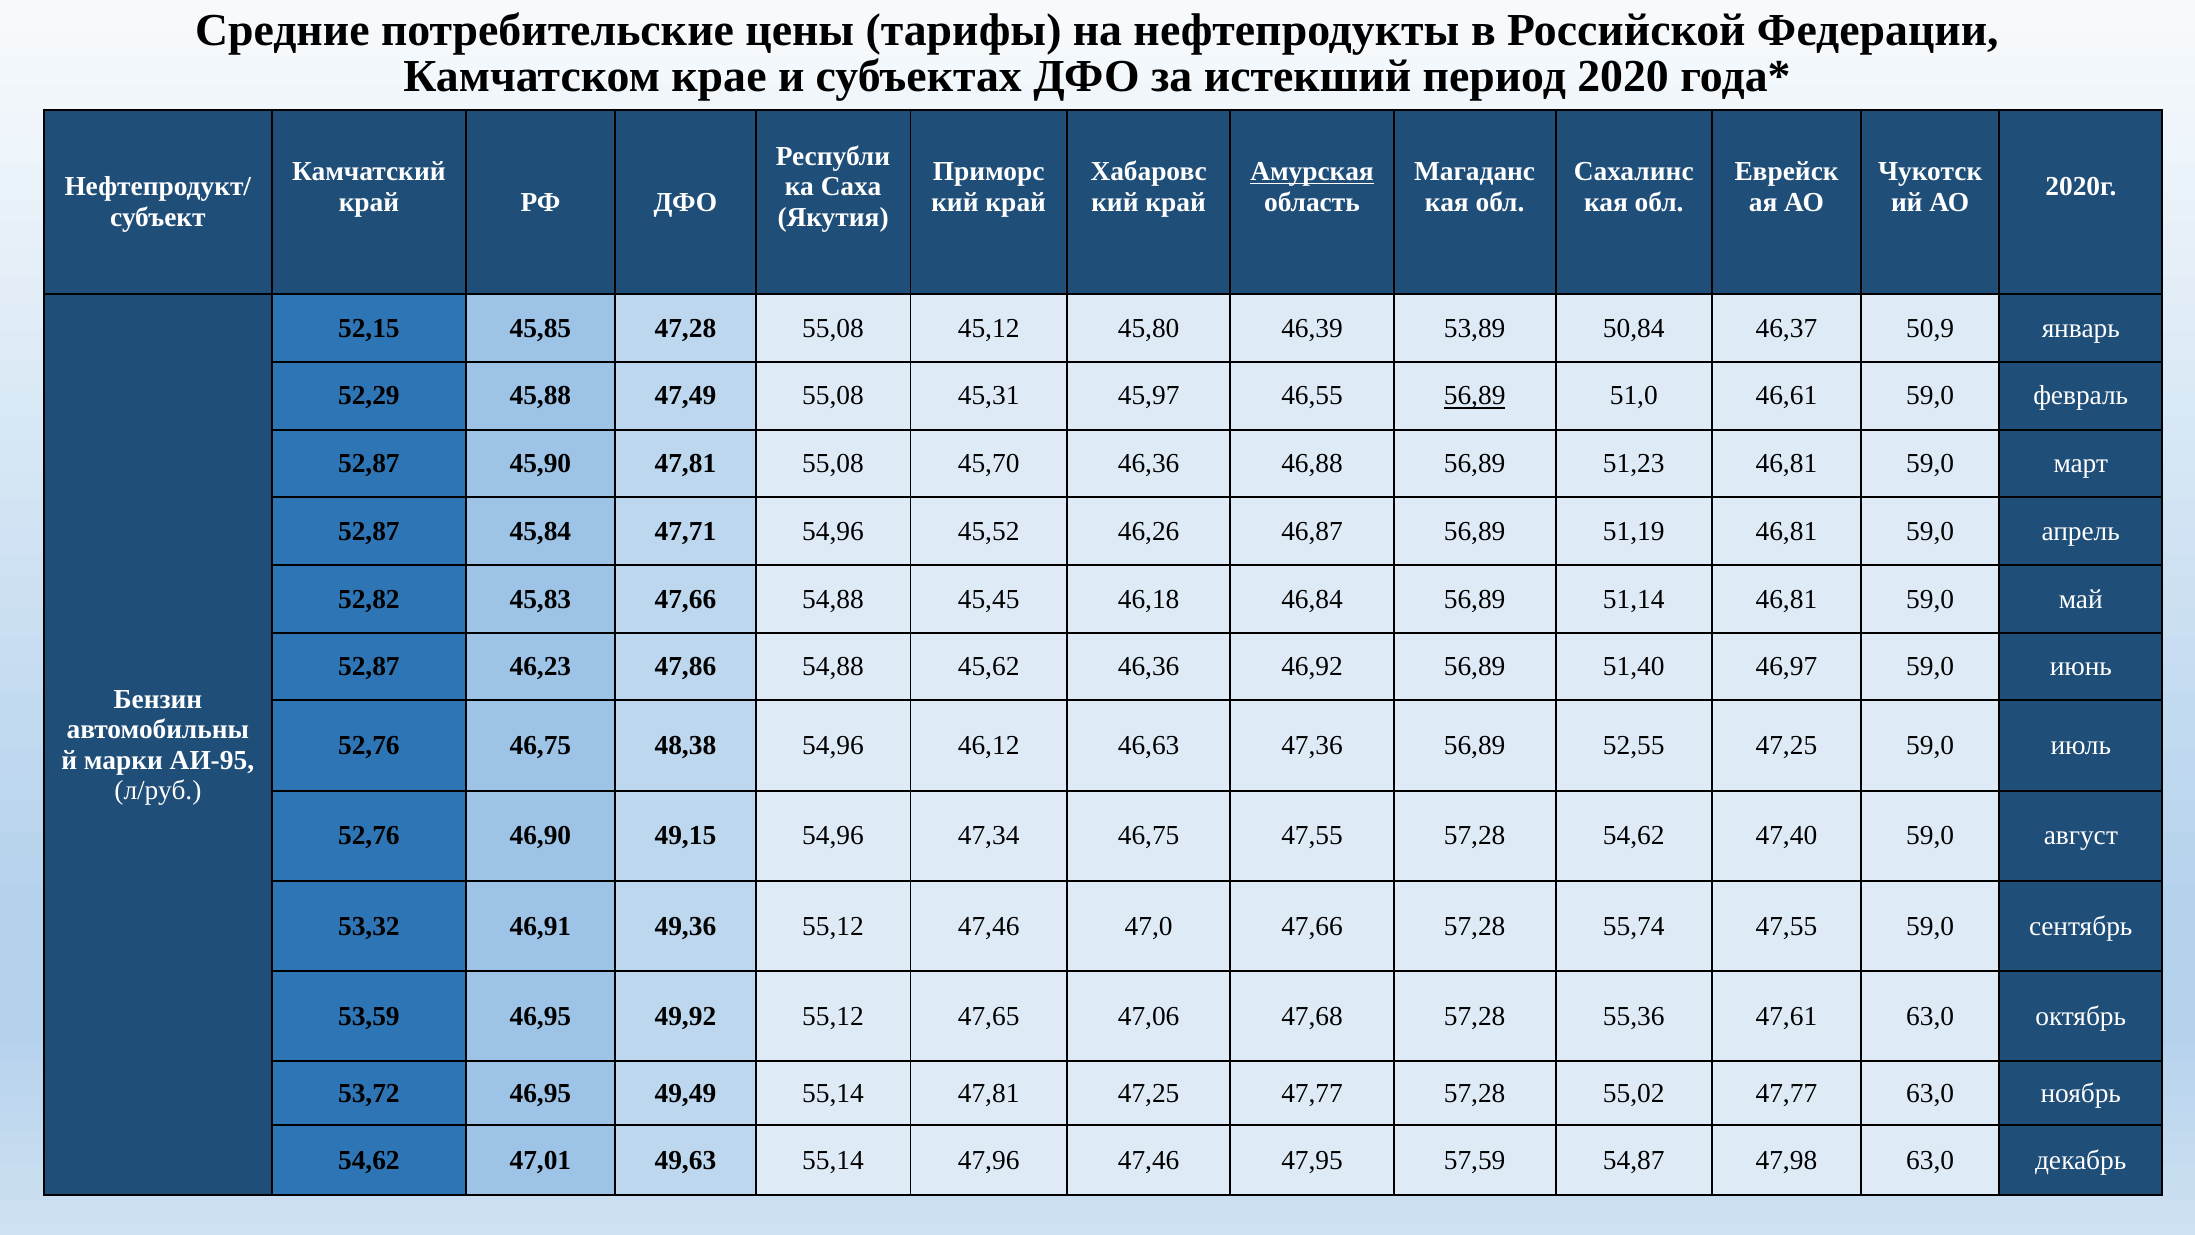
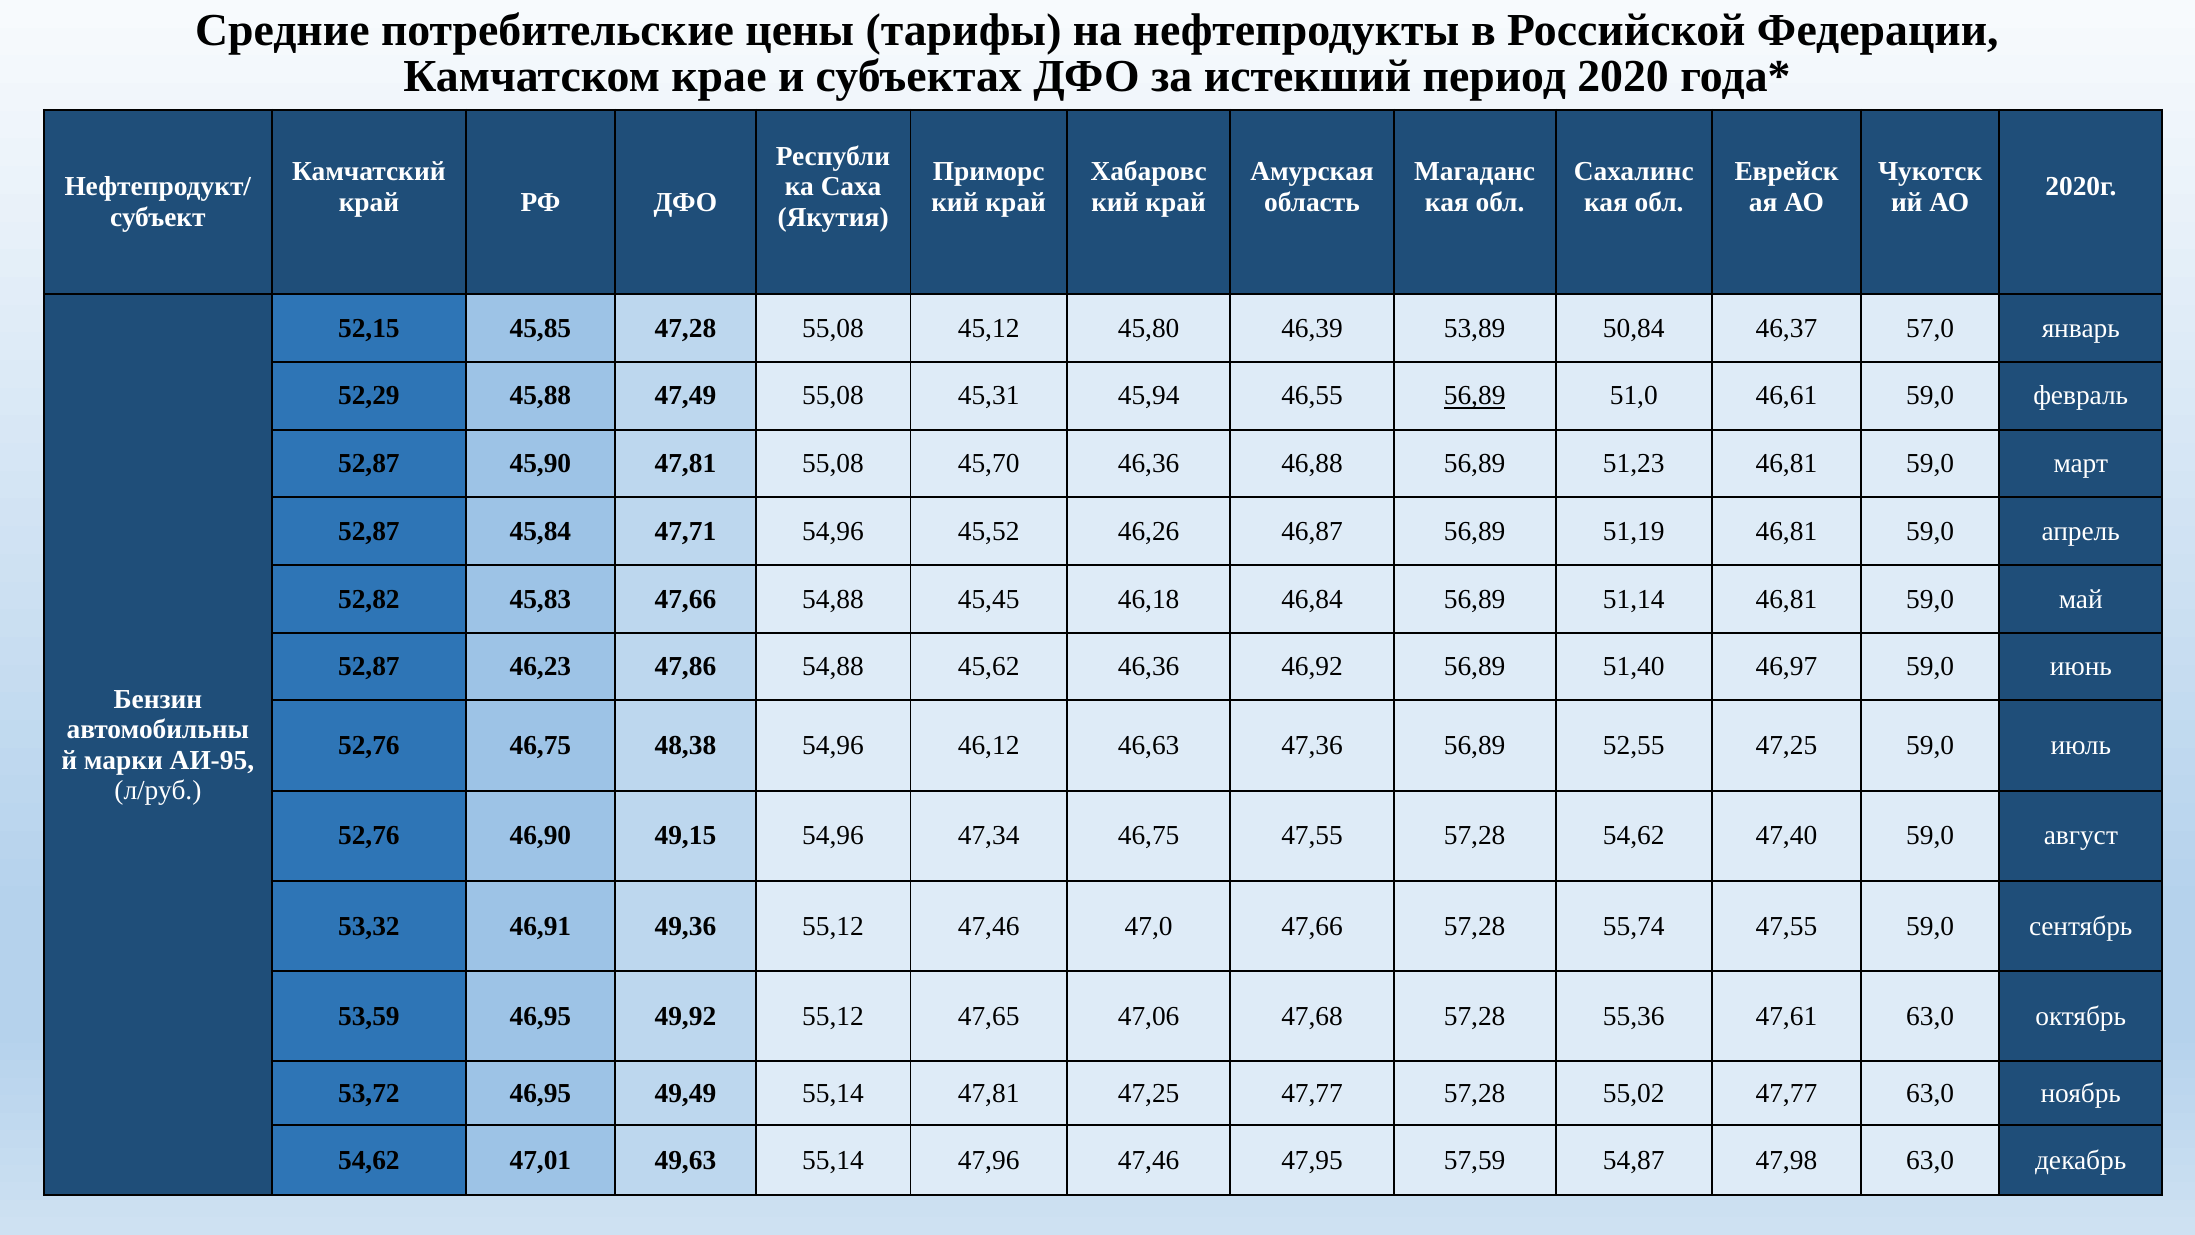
Амурская underline: present -> none
50,9: 50,9 -> 57,0
45,97: 45,97 -> 45,94
